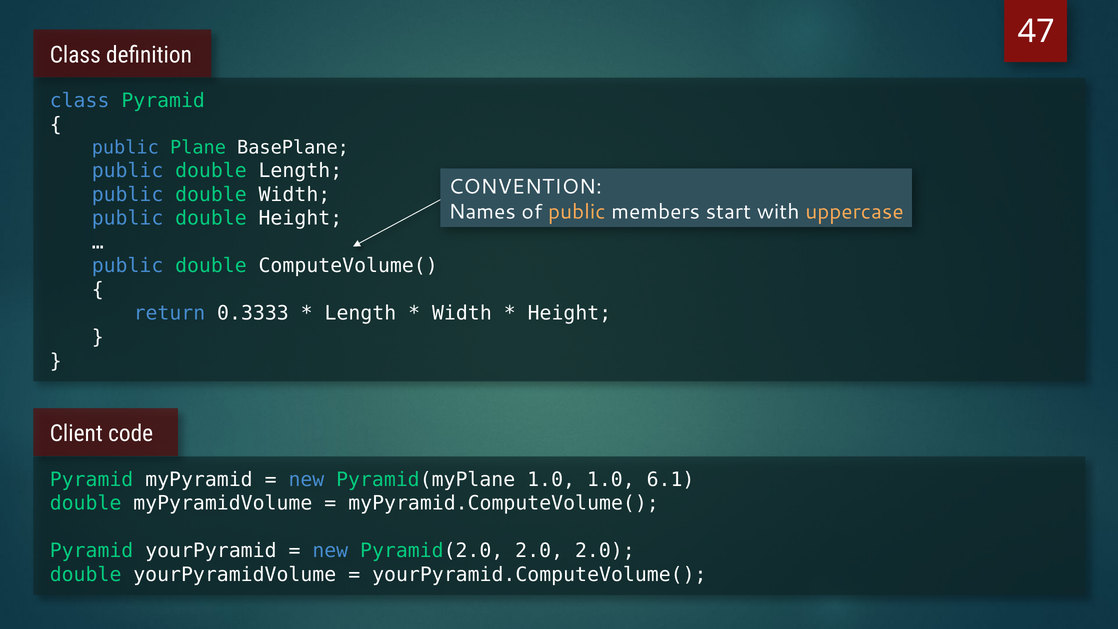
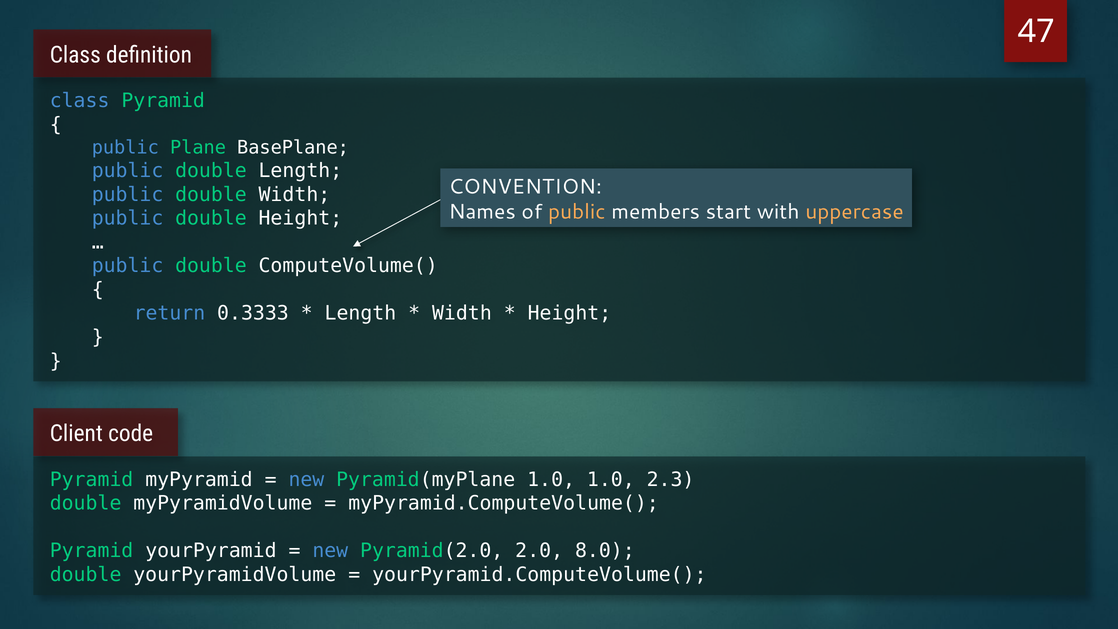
6.1: 6.1 -> 2.3
2.0 2.0: 2.0 -> 8.0
